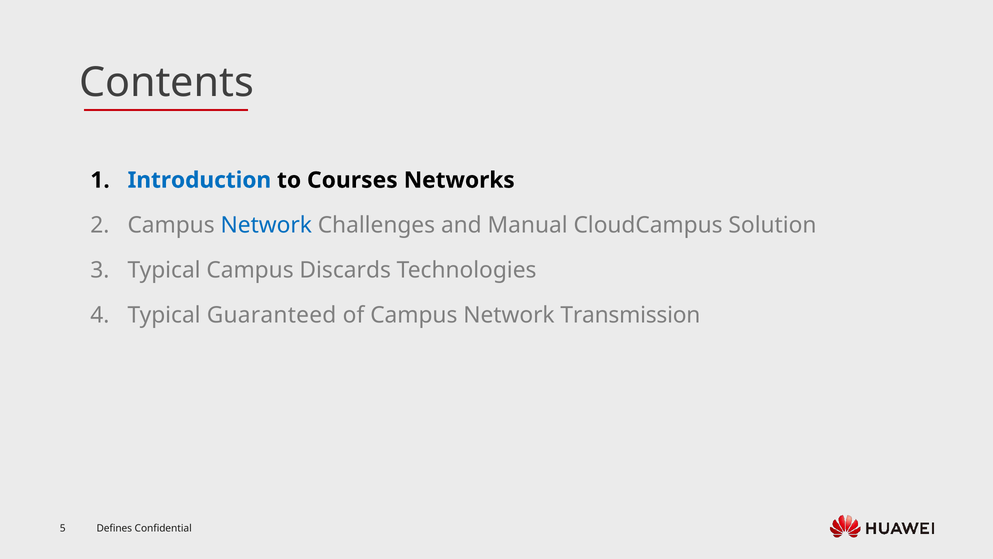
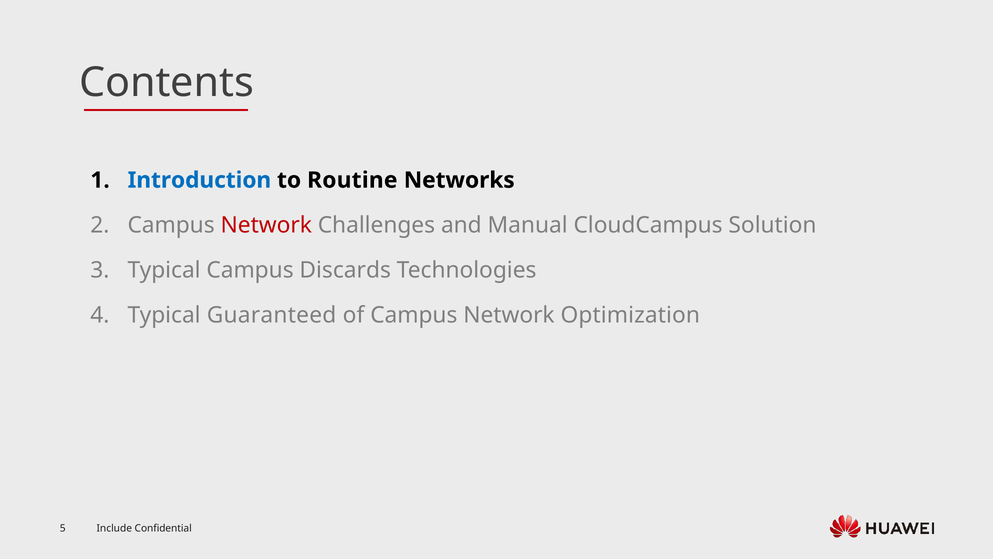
Courses: Courses -> Routine
Network at (266, 225) colour: blue -> red
Transmission: Transmission -> Optimization
Defines: Defines -> Include
